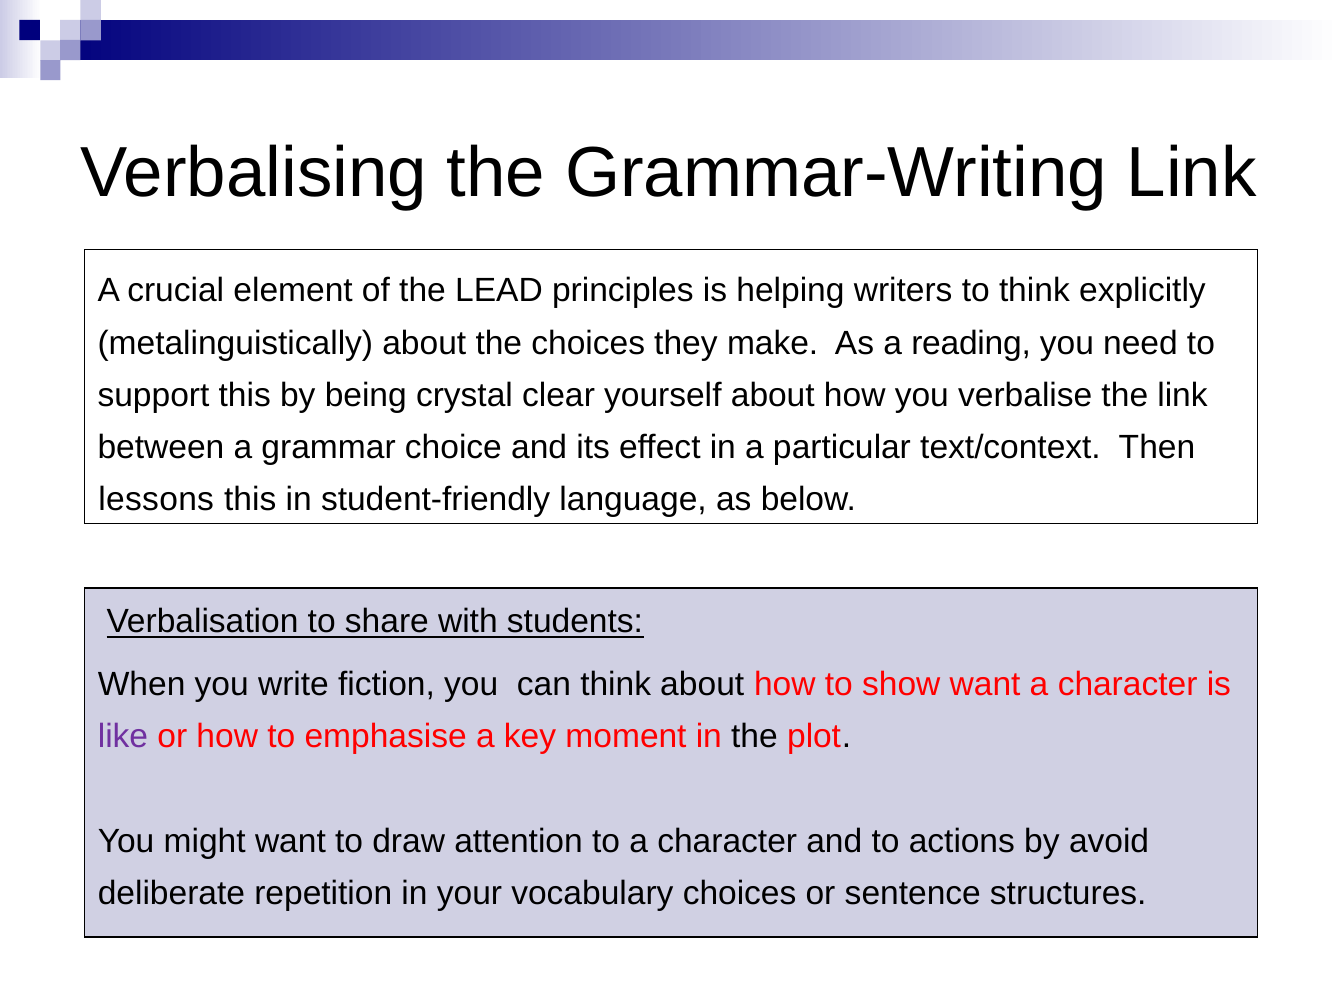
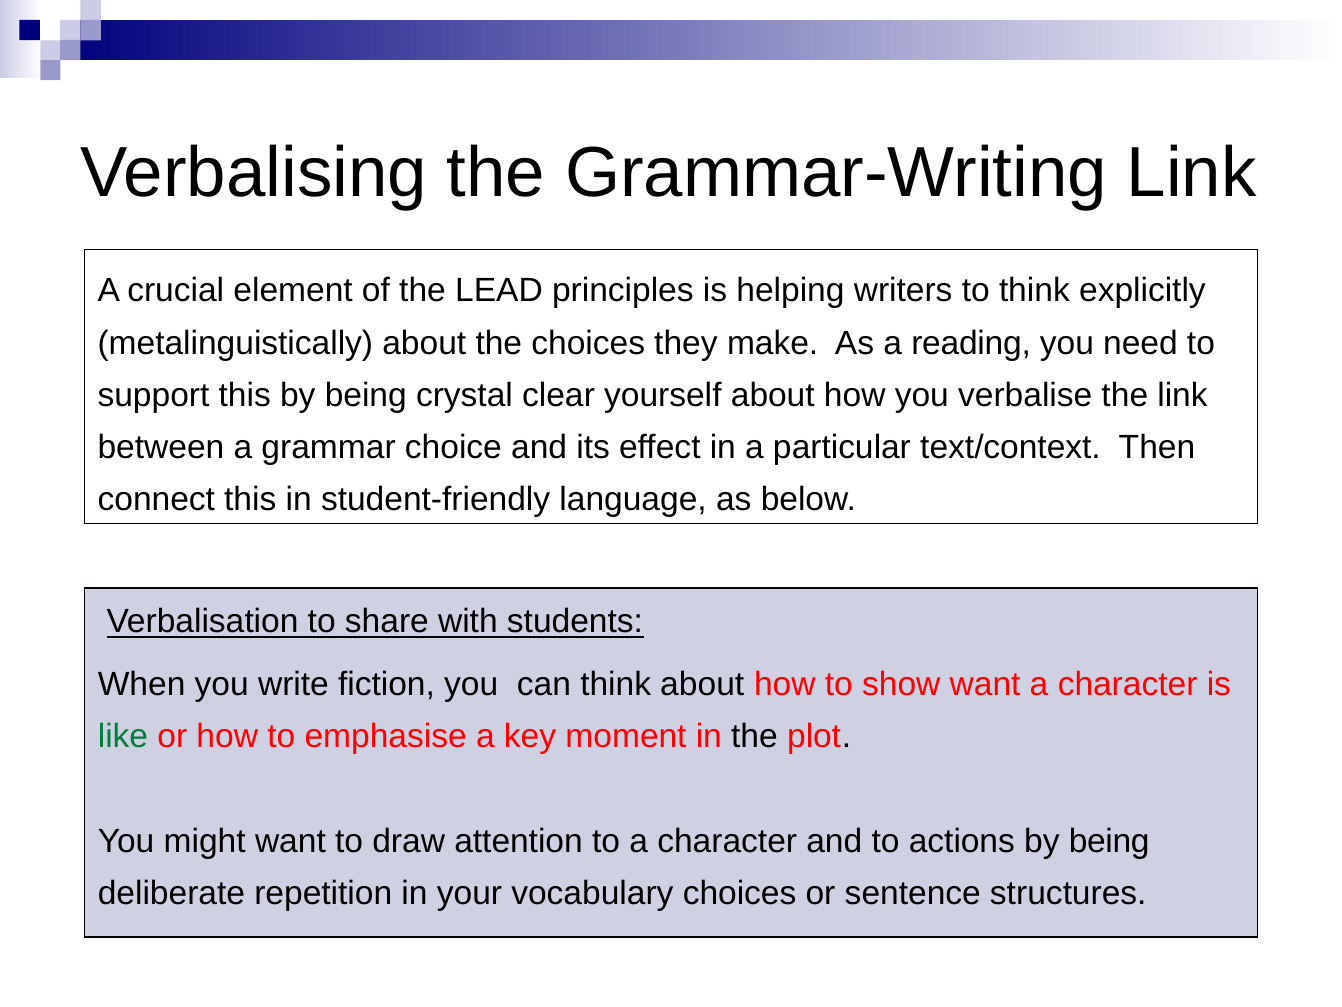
lessons: lessons -> connect
like colour: purple -> green
actions by avoid: avoid -> being
